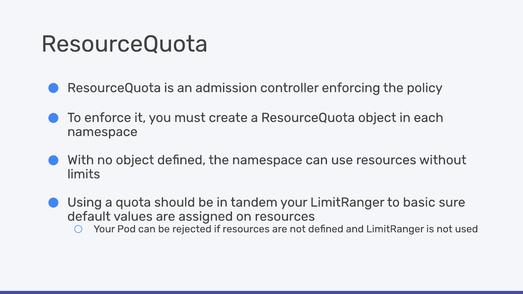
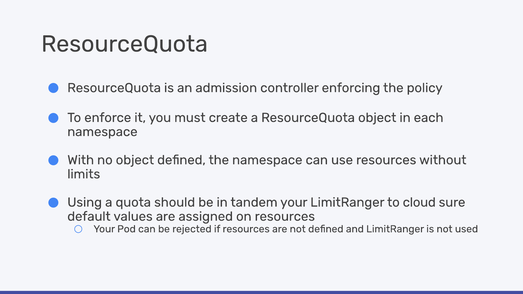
basic: basic -> cloud
